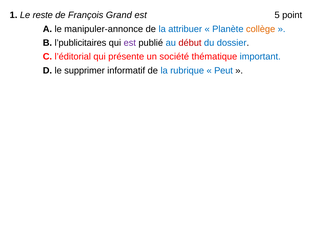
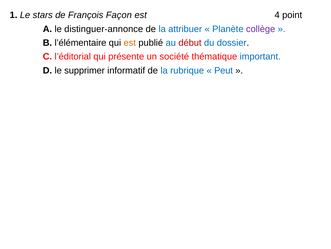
reste: reste -> stars
Grand: Grand -> Façon
5: 5 -> 4
manipuler-annonce: manipuler-annonce -> distinguer-annonce
collège colour: orange -> purple
l’publicitaires: l’publicitaires -> l’élémentaire
est at (130, 43) colour: purple -> orange
